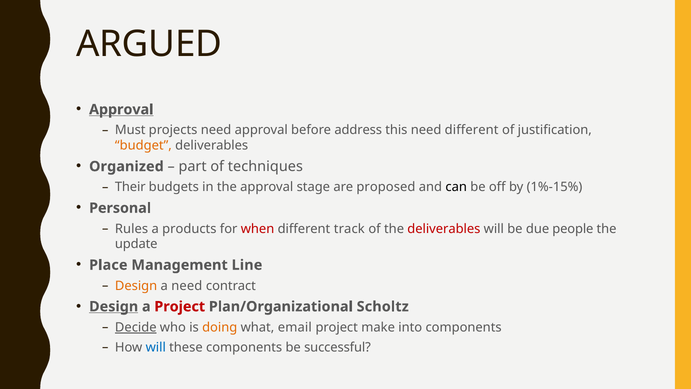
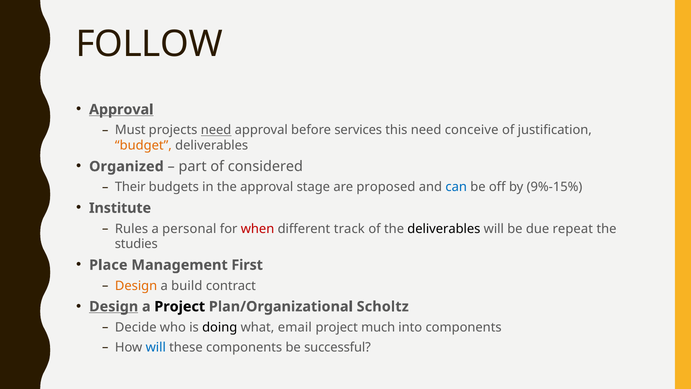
ARGUED: ARGUED -> FOLLOW
need at (216, 130) underline: none -> present
address: address -> services
need different: different -> conceive
techniques: techniques -> considered
can colour: black -> blue
1%-15%: 1%-15% -> 9%-15%
Personal: Personal -> Institute
products: products -> personal
deliverables at (444, 229) colour: red -> black
people: people -> repeat
update: update -> studies
Line: Line -> First
a need: need -> build
Project at (180, 306) colour: red -> black
Decide underline: present -> none
doing colour: orange -> black
make: make -> much
